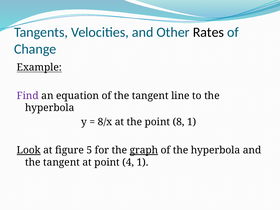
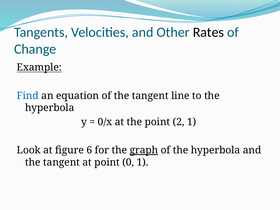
Find colour: purple -> blue
8/x: 8/x -> 0/x
8: 8 -> 2
Look underline: present -> none
5: 5 -> 6
4: 4 -> 0
